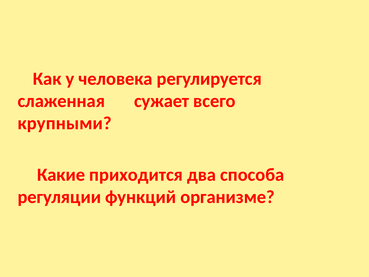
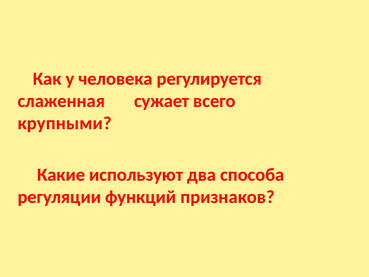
приходится: приходится -> используют
организме: организме -> признаков
